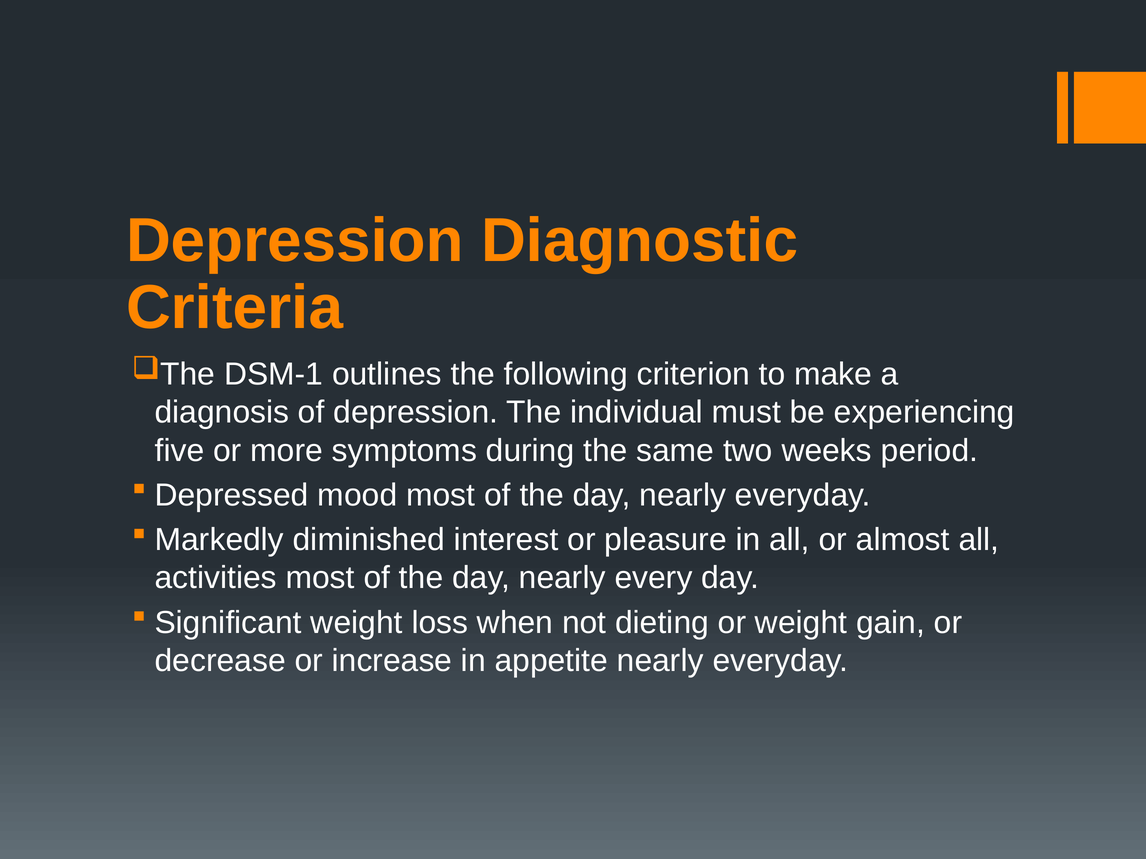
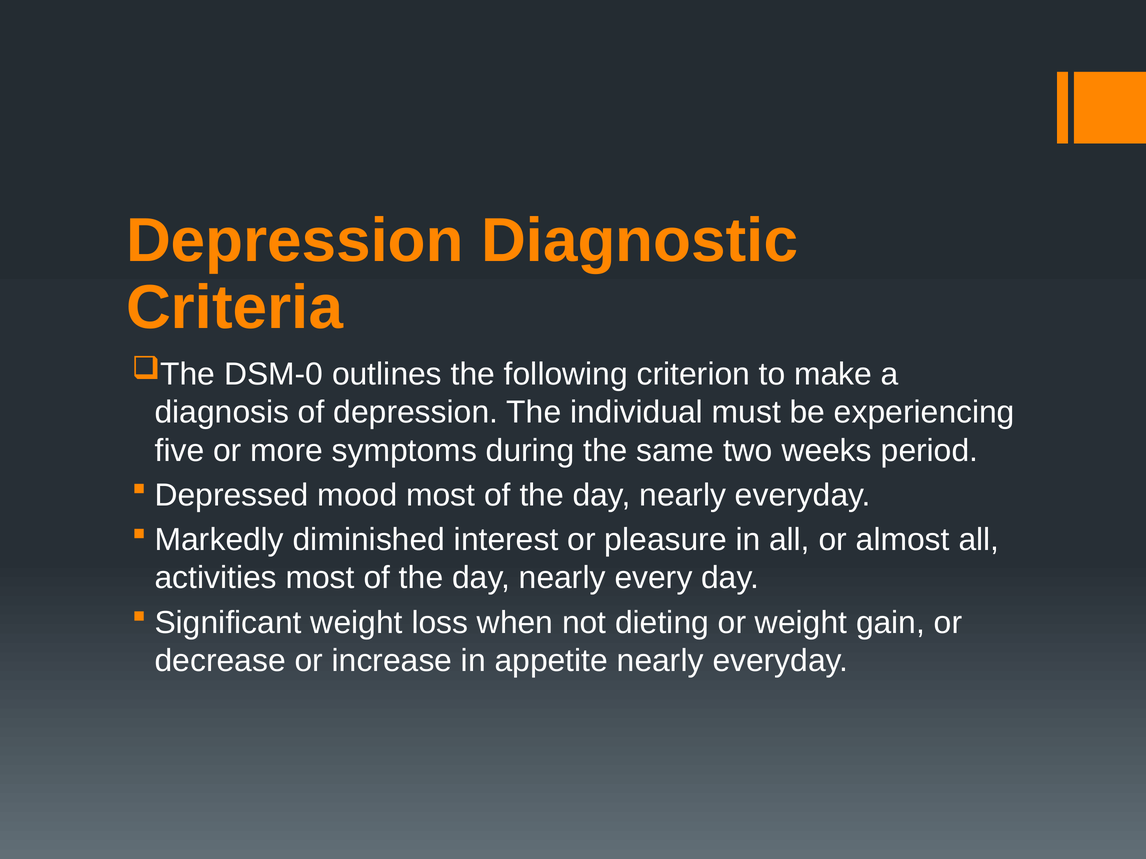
DSM-1: DSM-1 -> DSM-0
